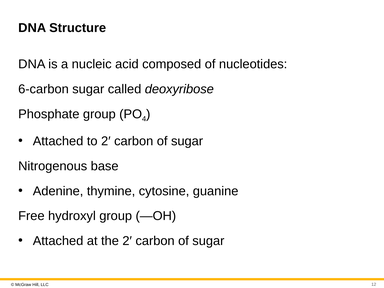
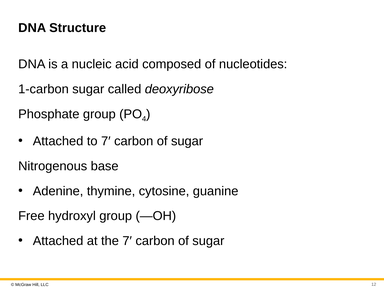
6-carbon: 6-carbon -> 1-carbon
to 2′: 2′ -> 7′
the 2′: 2′ -> 7′
